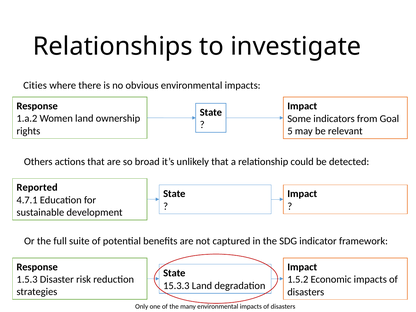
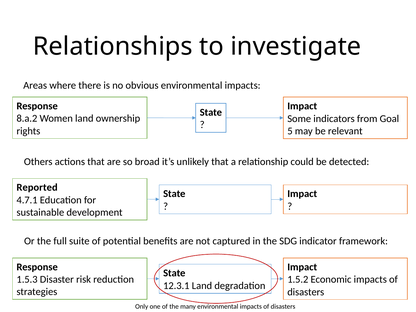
Cities: Cities -> Areas
1.a.2: 1.a.2 -> 8.a.2
15.3.3: 15.3.3 -> 12.3.1
